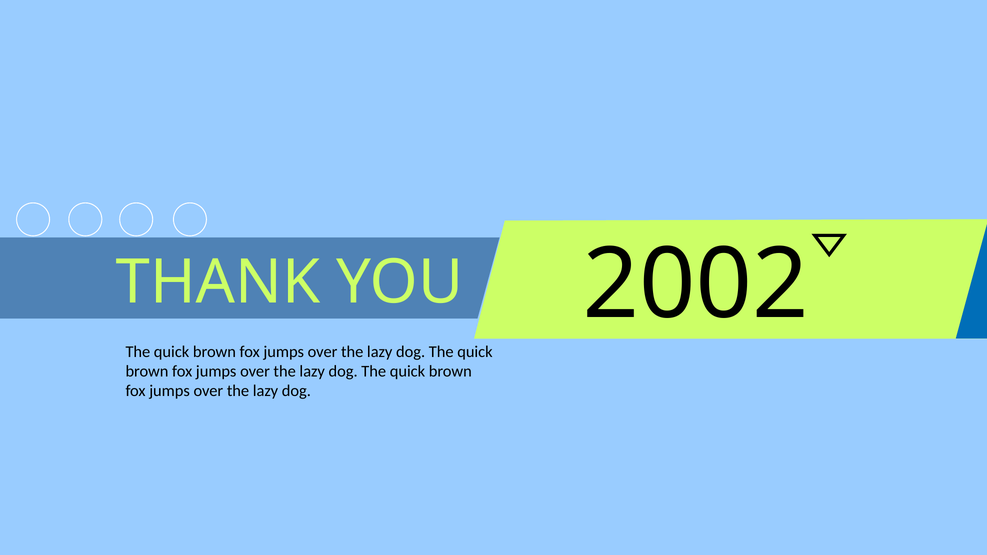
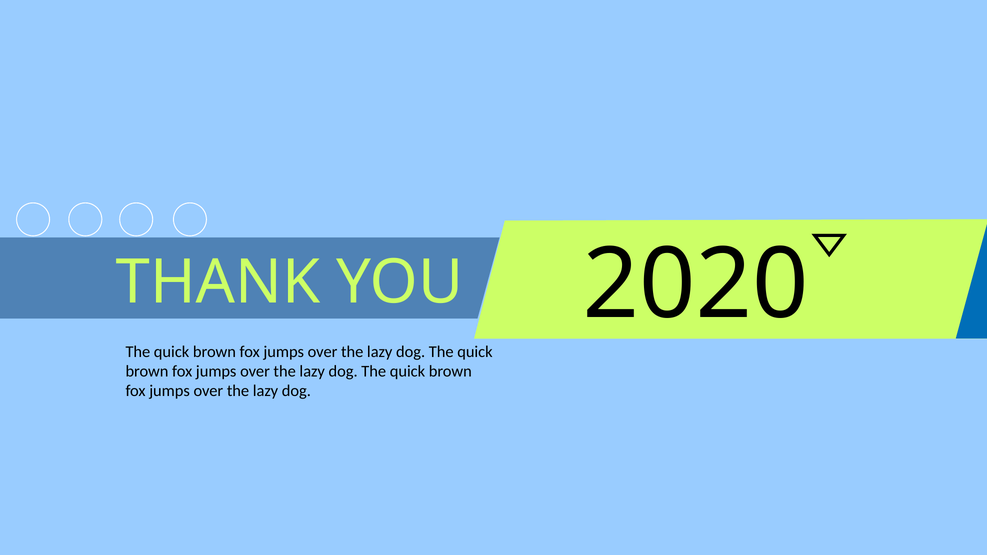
2002: 2002 -> 2020
